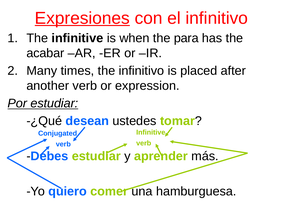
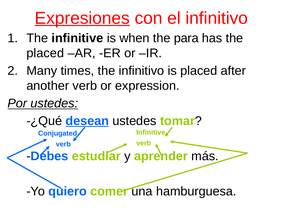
acabar at (45, 53): acabar -> placed
Por estudiar: estudiar -> ustedes
desean underline: none -> present
